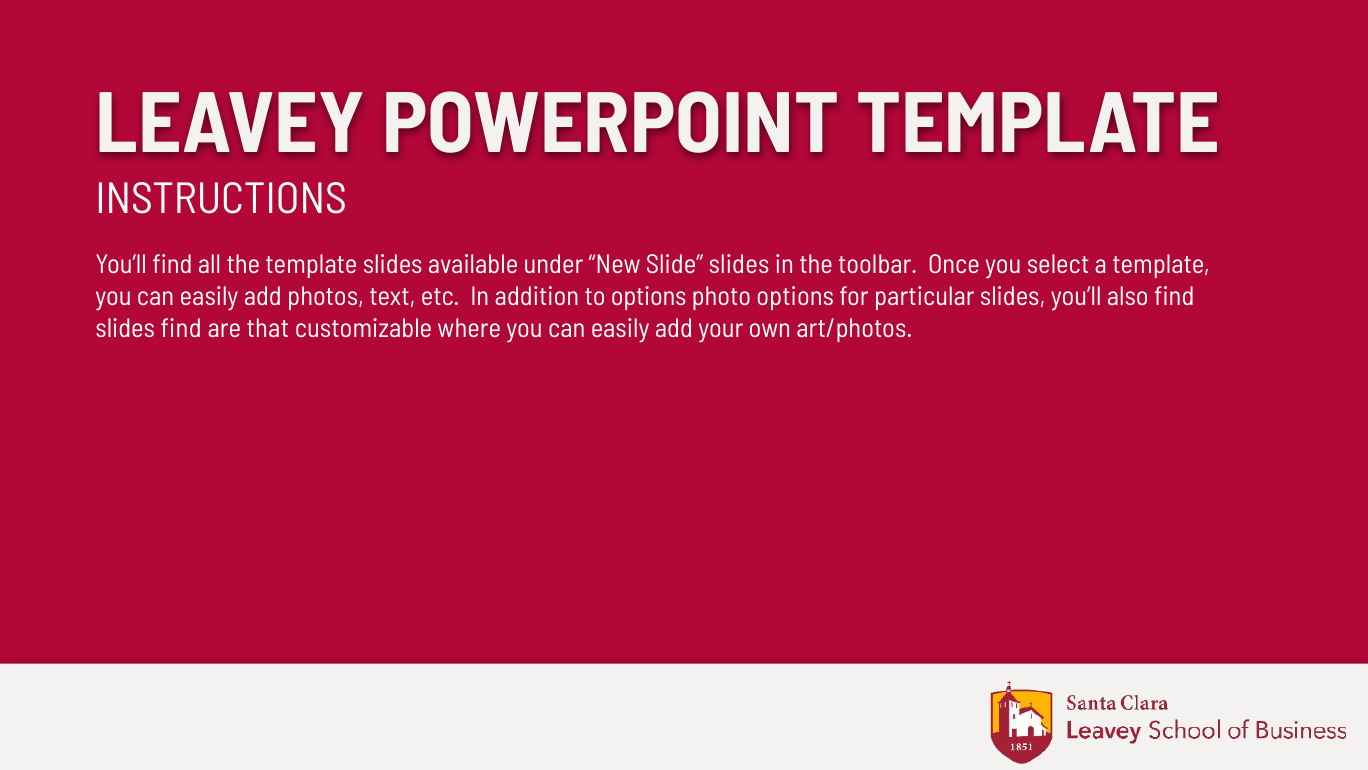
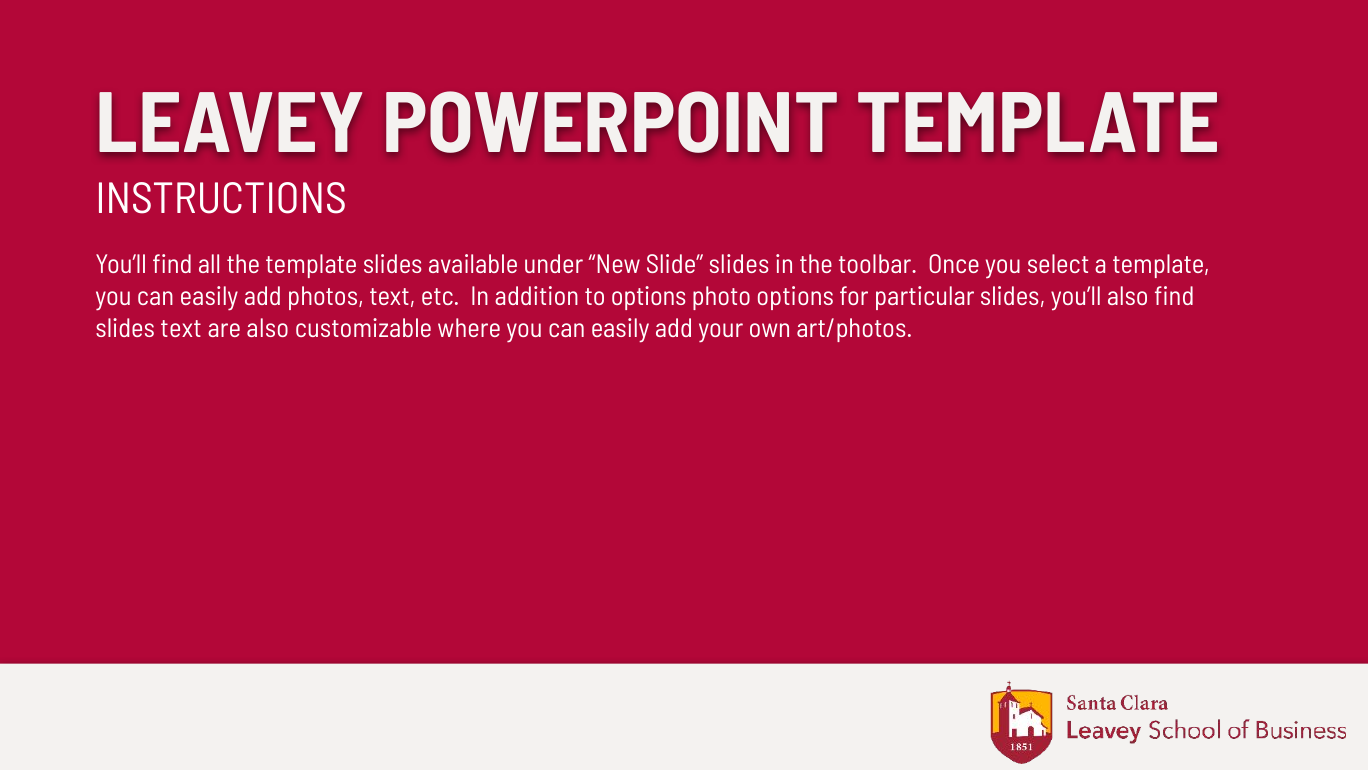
slides find: find -> text
are that: that -> also
